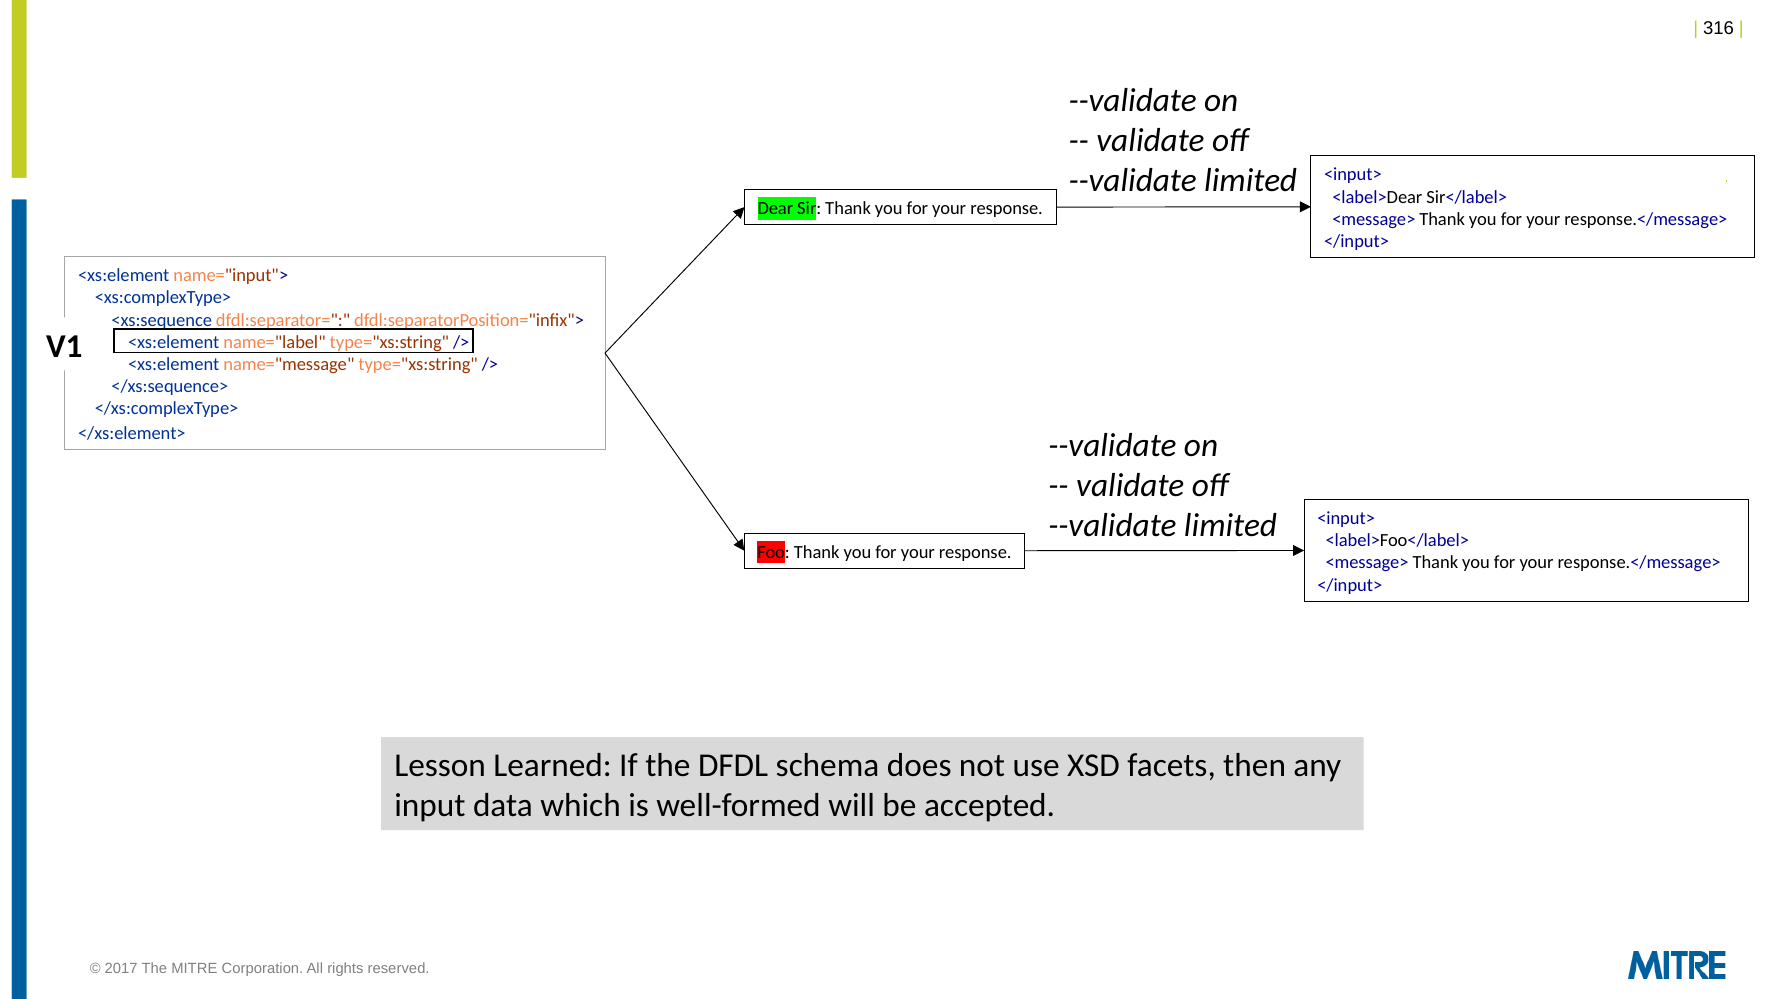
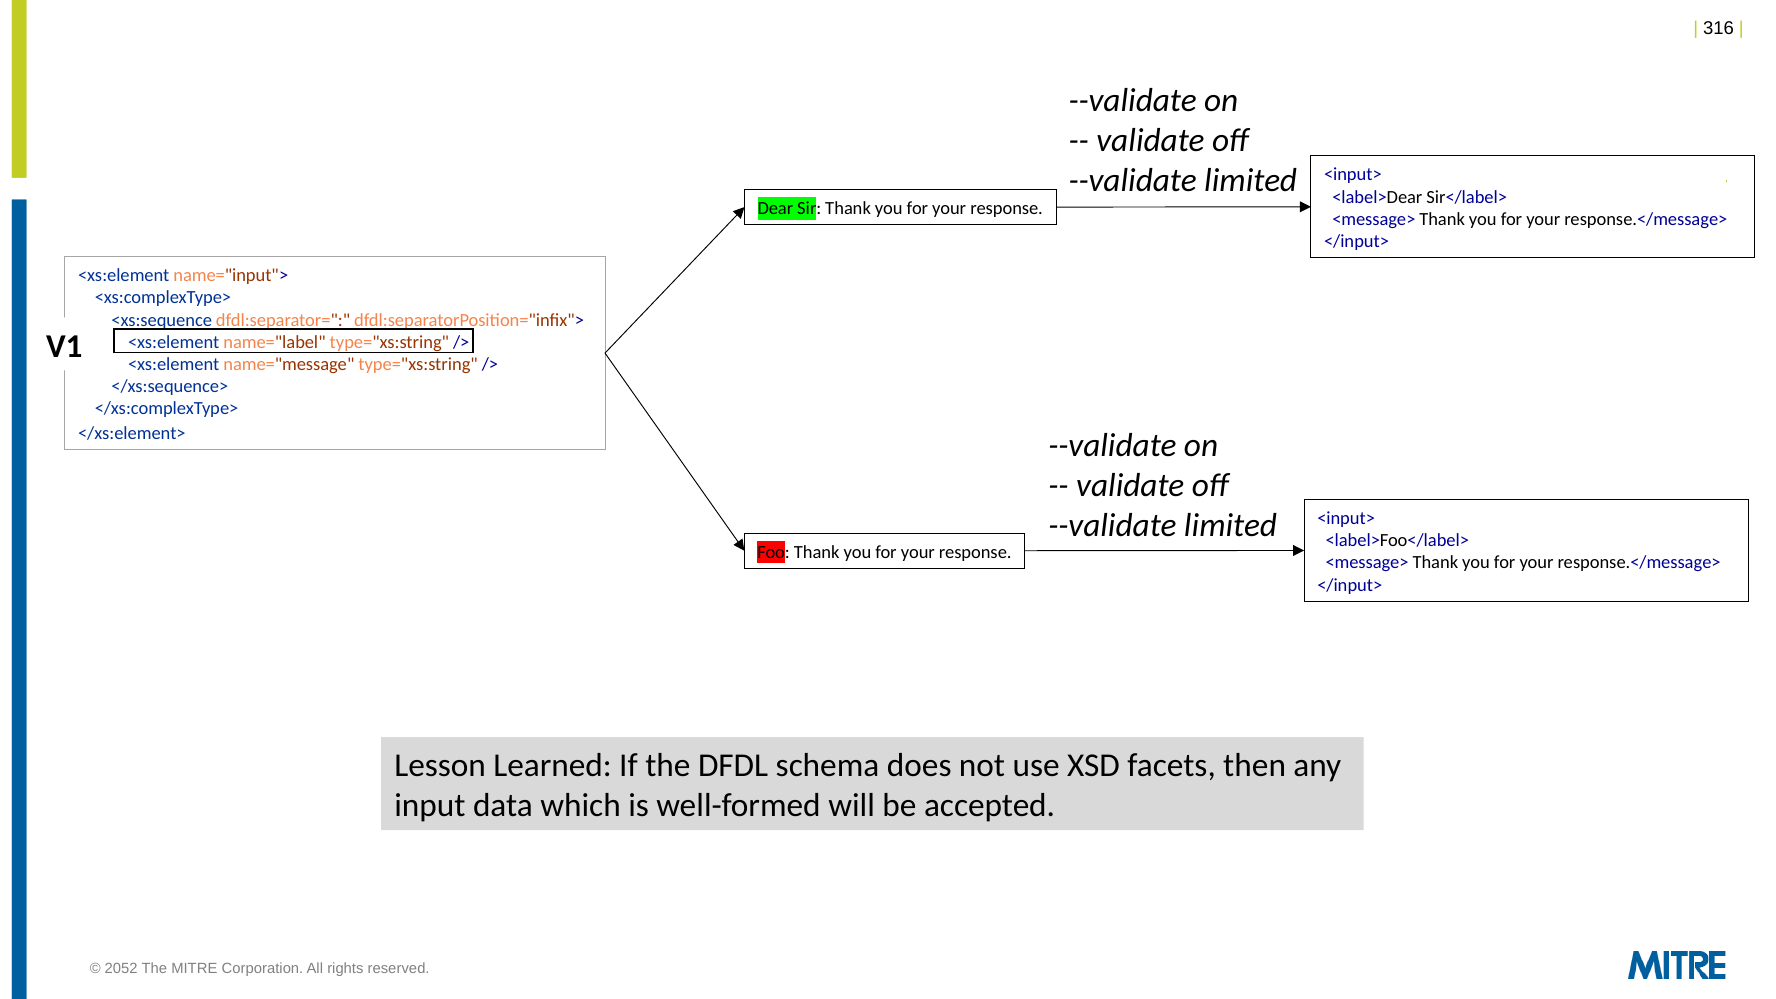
2017: 2017 -> 2052
